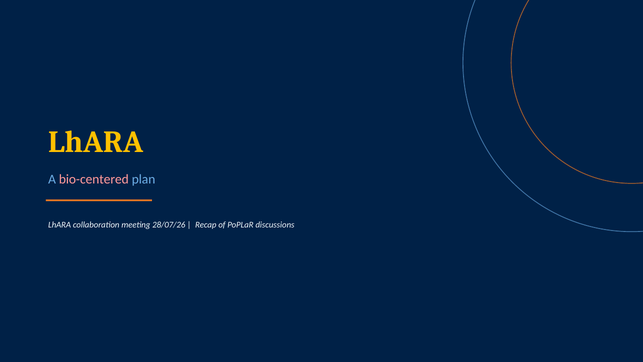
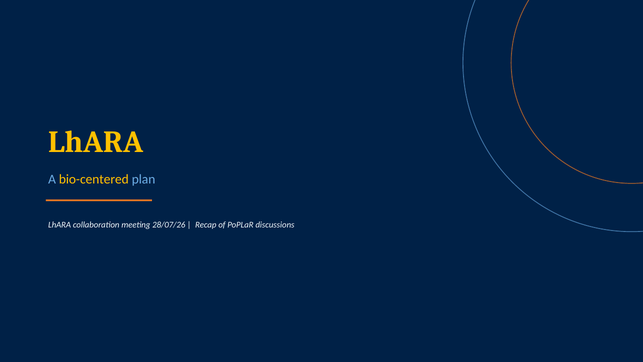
bio-centered colour: pink -> yellow
